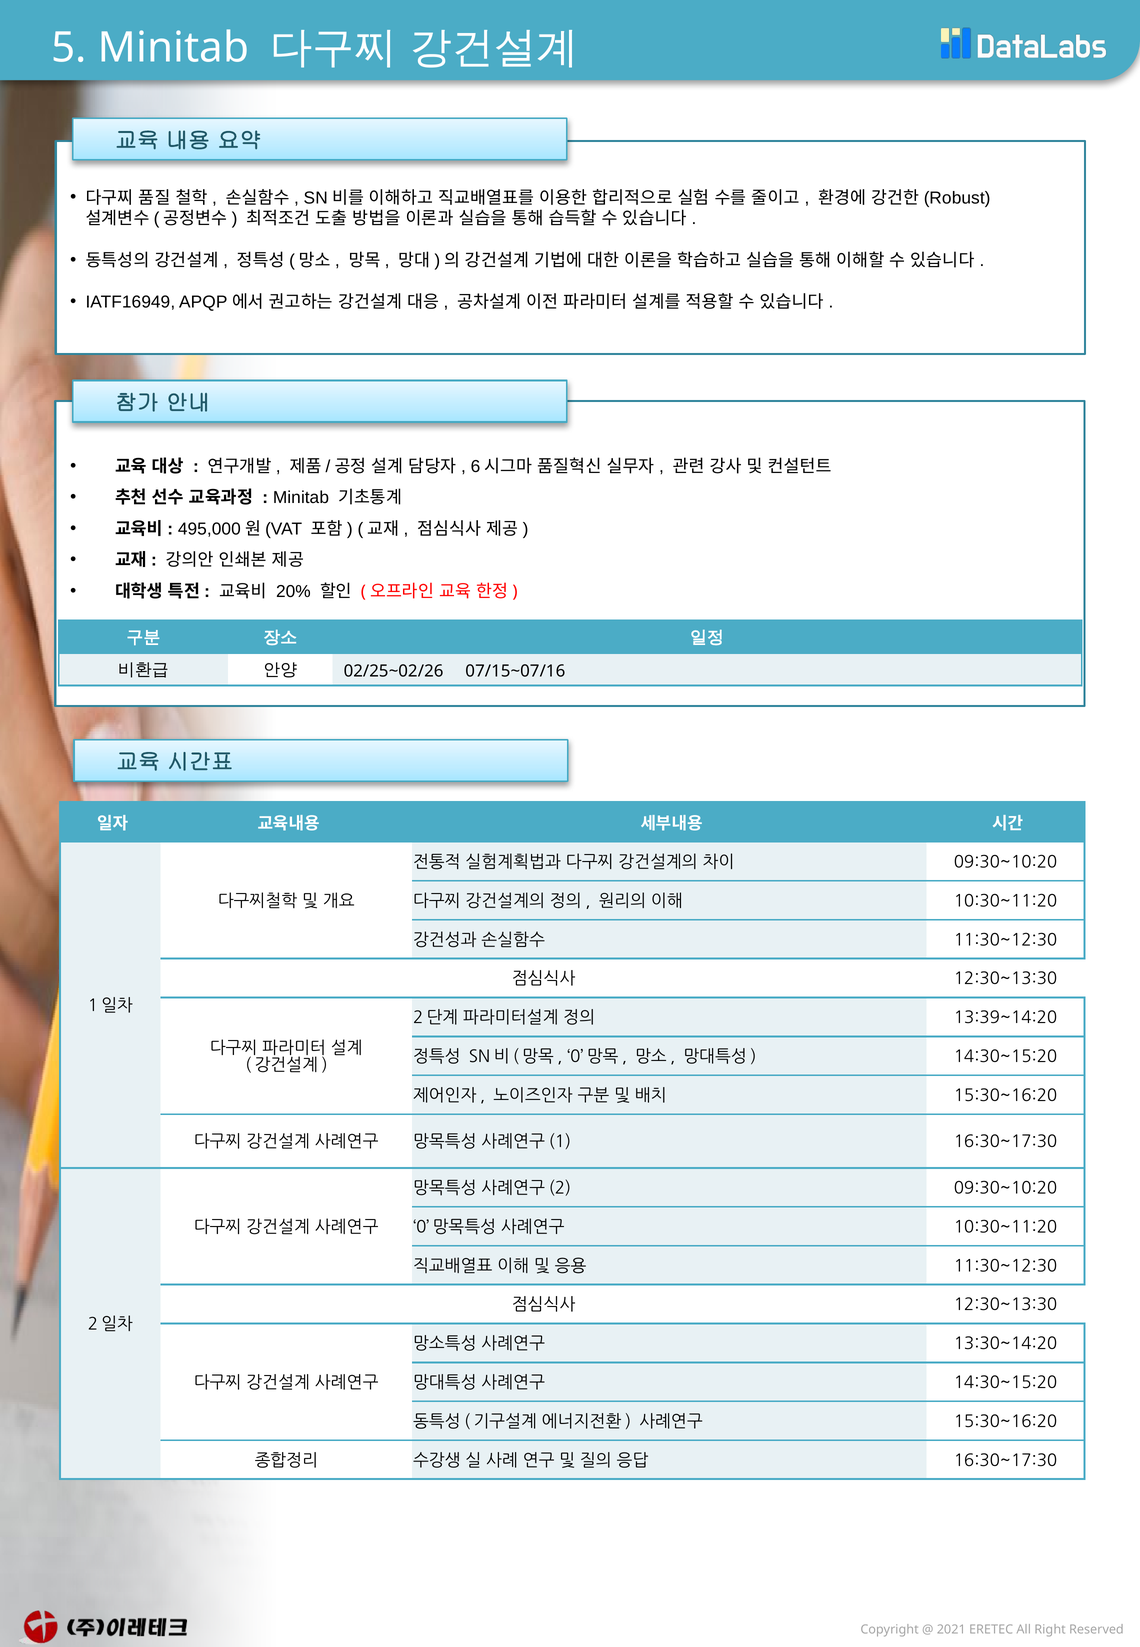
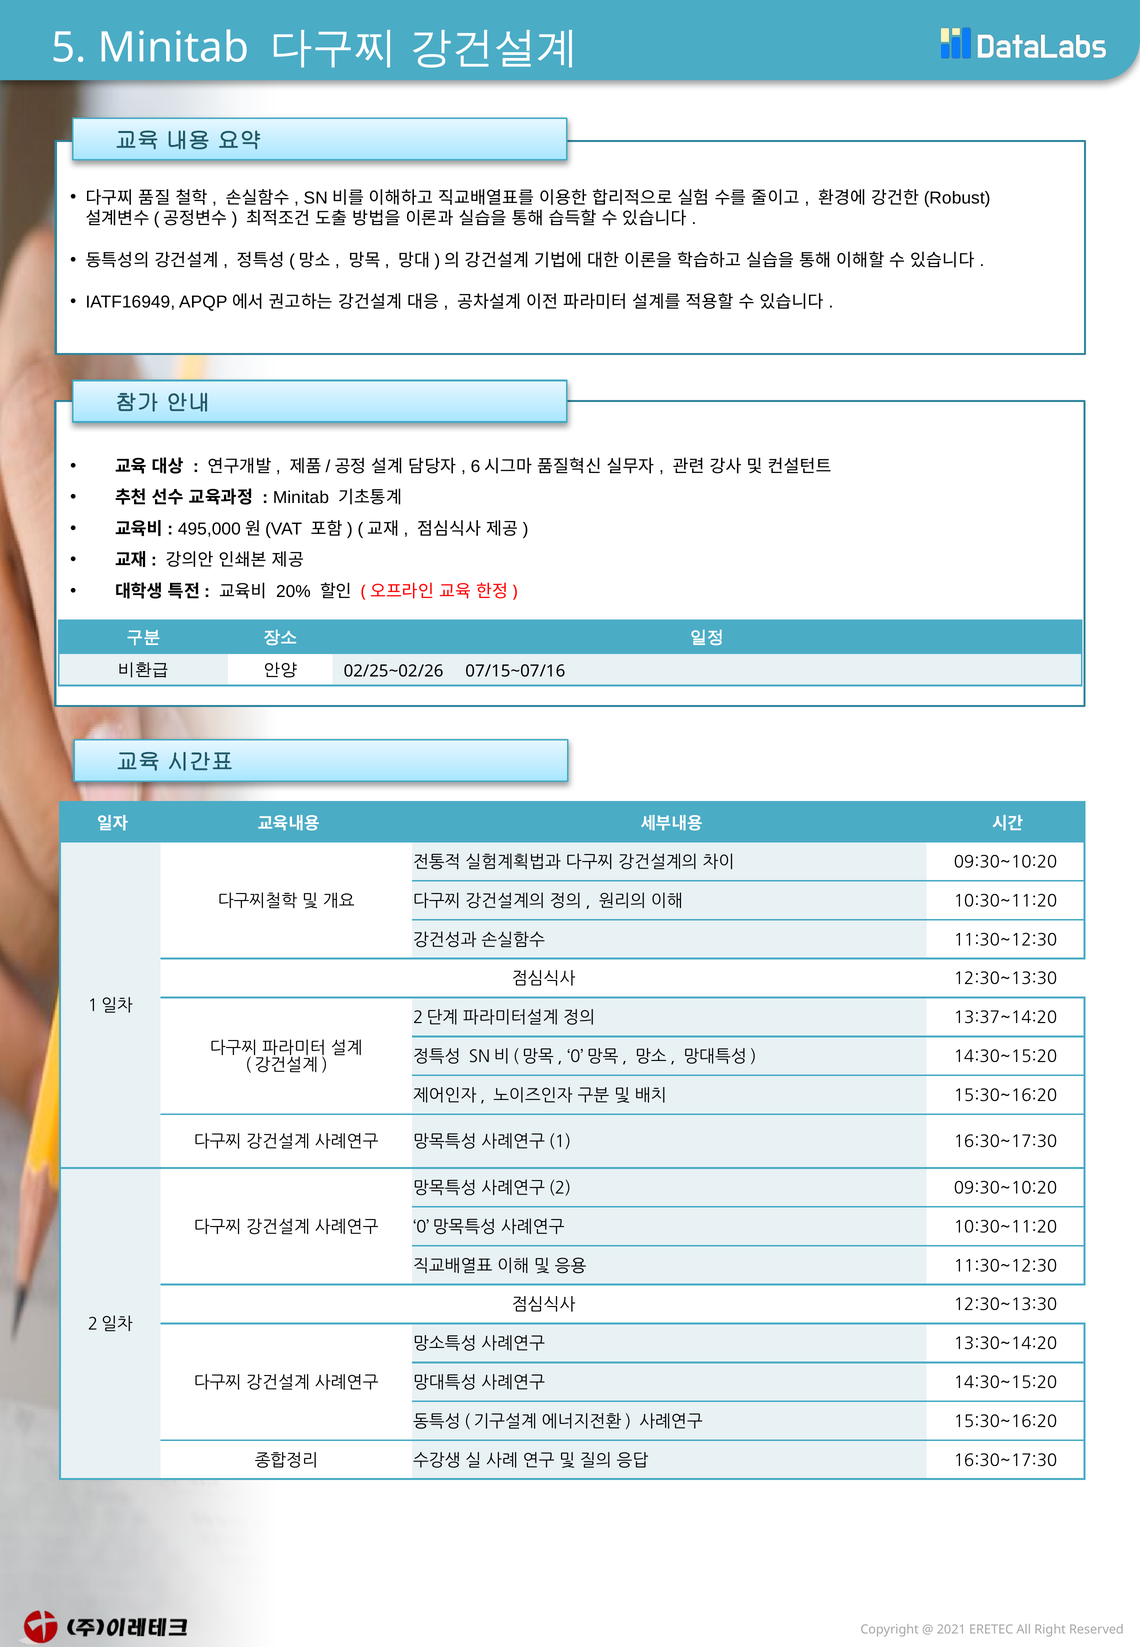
13:39~14:20: 13:39~14:20 -> 13:37~14:20
